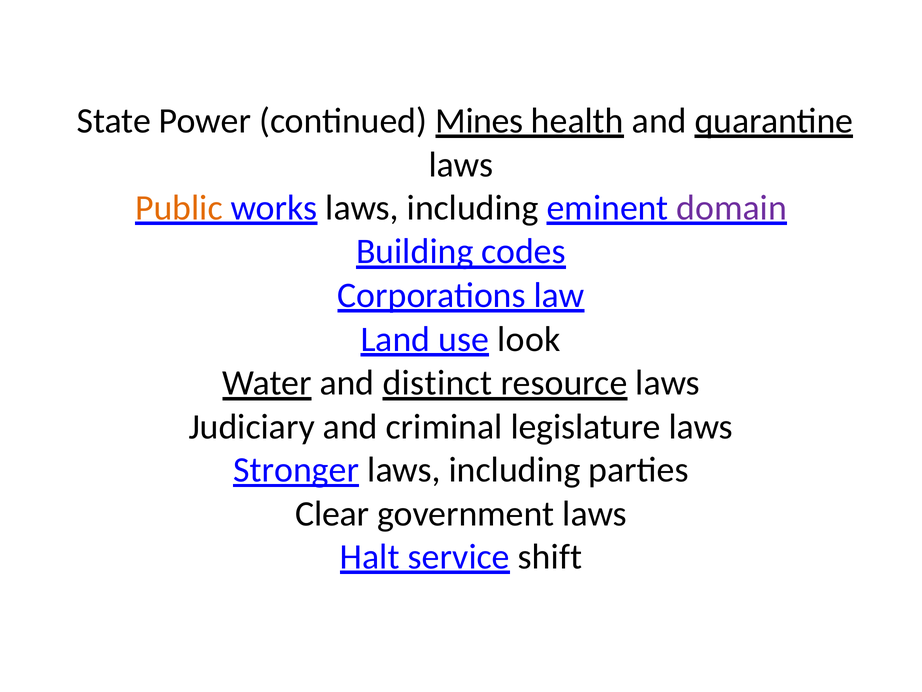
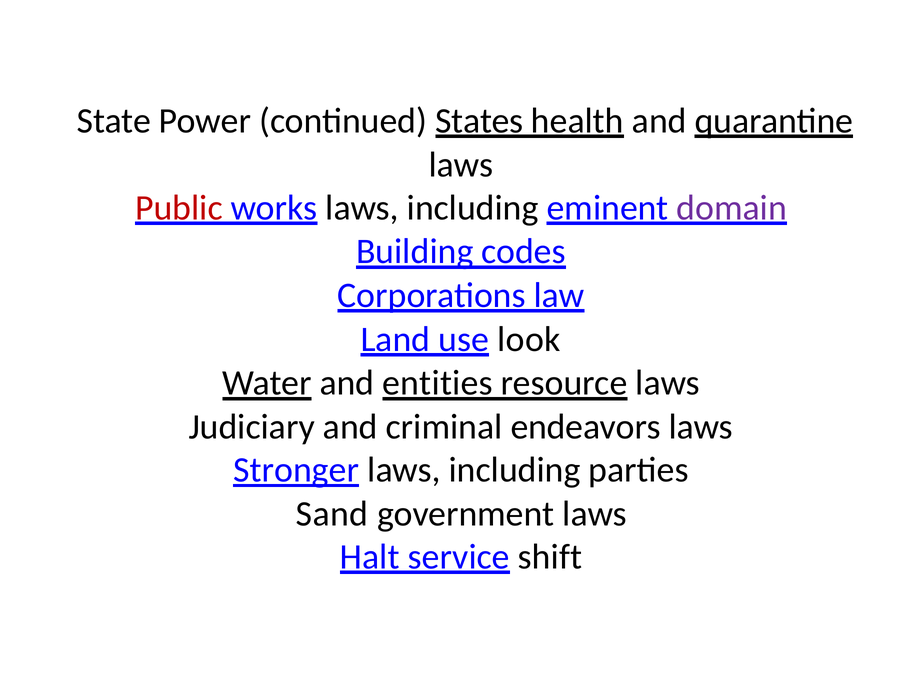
Mines: Mines -> States
Public colour: orange -> red
distinct: distinct -> entities
legislature: legislature -> endeavors
Clear: Clear -> Sand
